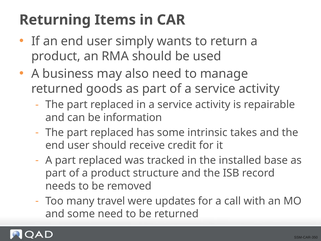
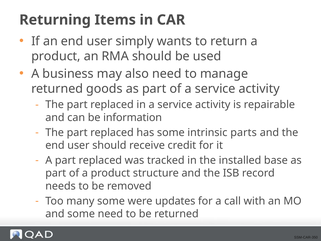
takes: takes -> parts
many travel: travel -> some
